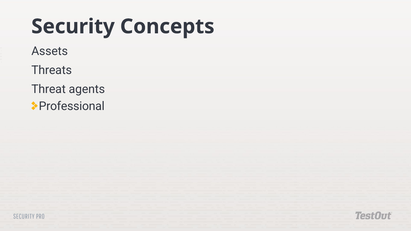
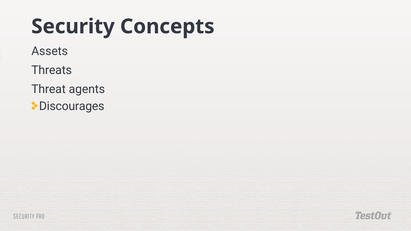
Professional: Professional -> Discourages
